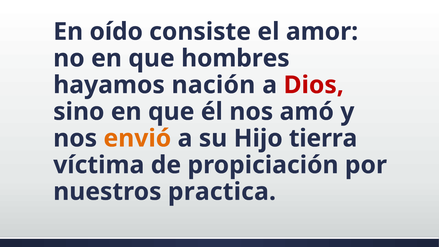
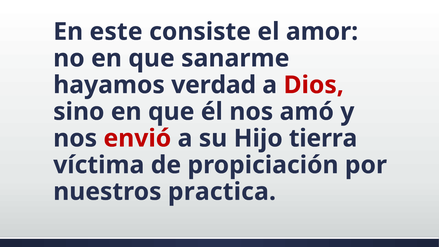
oído: oído -> este
hombres: hombres -> sanarme
nación: nación -> verdad
envió colour: orange -> red
